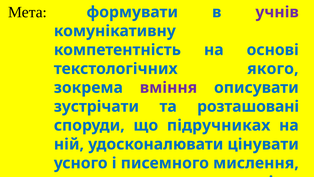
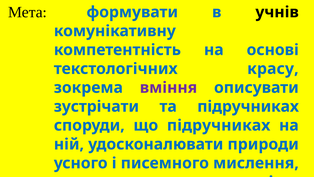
учнів colour: purple -> black
текстологічних якого: якого -> красу
та розташовані: розташовані -> підручниках
удосконалювати цінувати: цінувати -> природи
